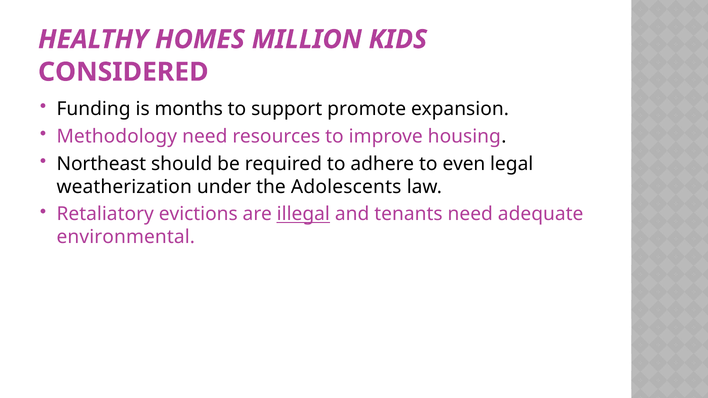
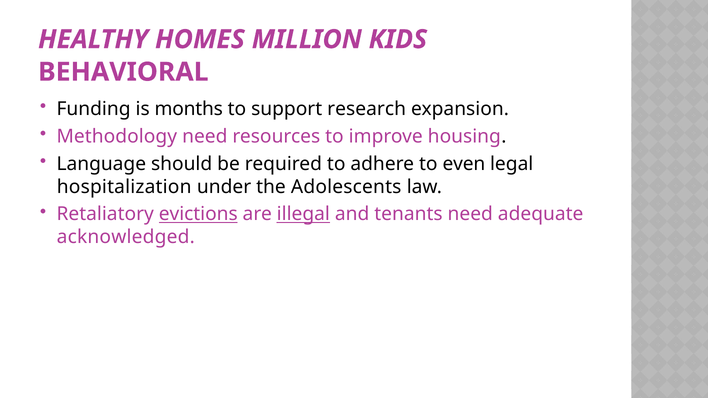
CONSIDERED: CONSIDERED -> BEHAVIORAL
promote: promote -> research
Northeast: Northeast -> Language
weatherization: weatherization -> hospitalization
evictions underline: none -> present
environmental: environmental -> acknowledged
